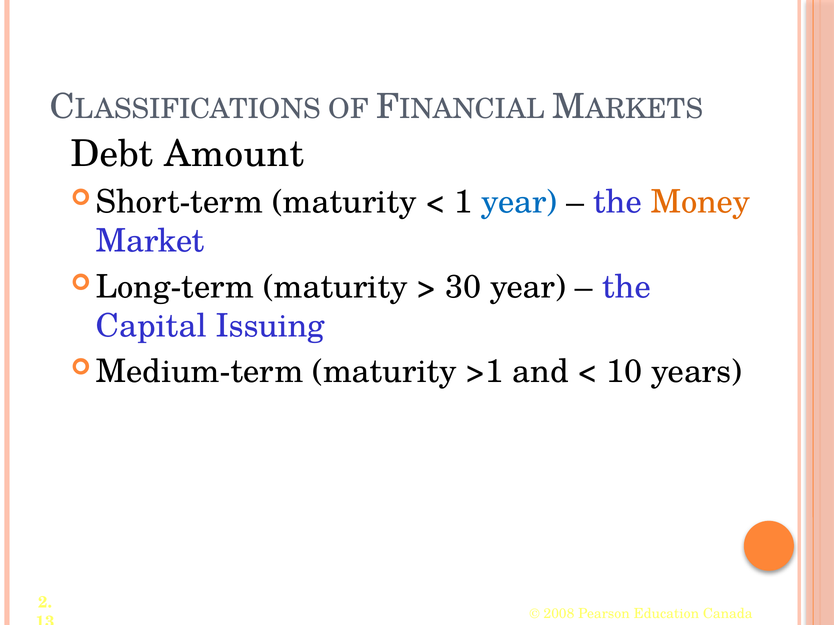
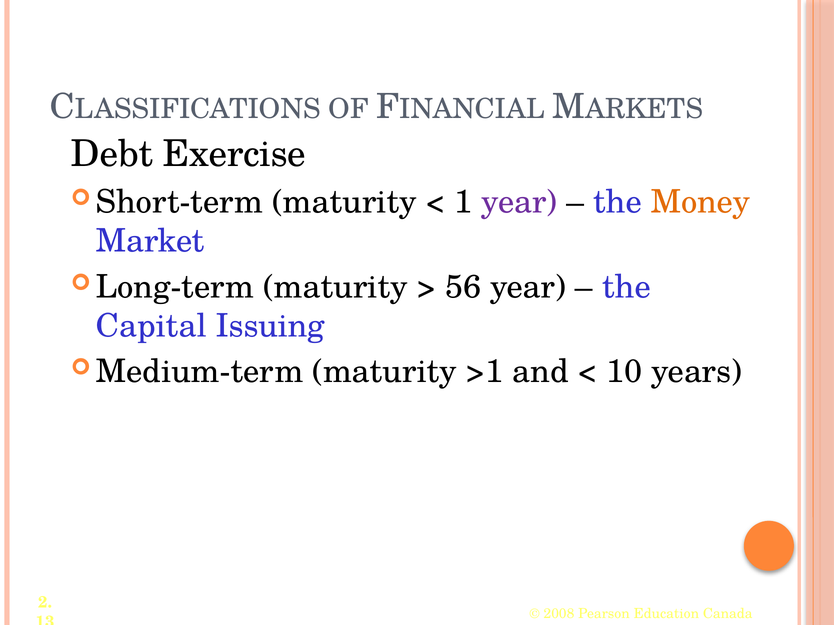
Amount: Amount -> Exercise
year at (519, 202) colour: blue -> purple
30: 30 -> 56
